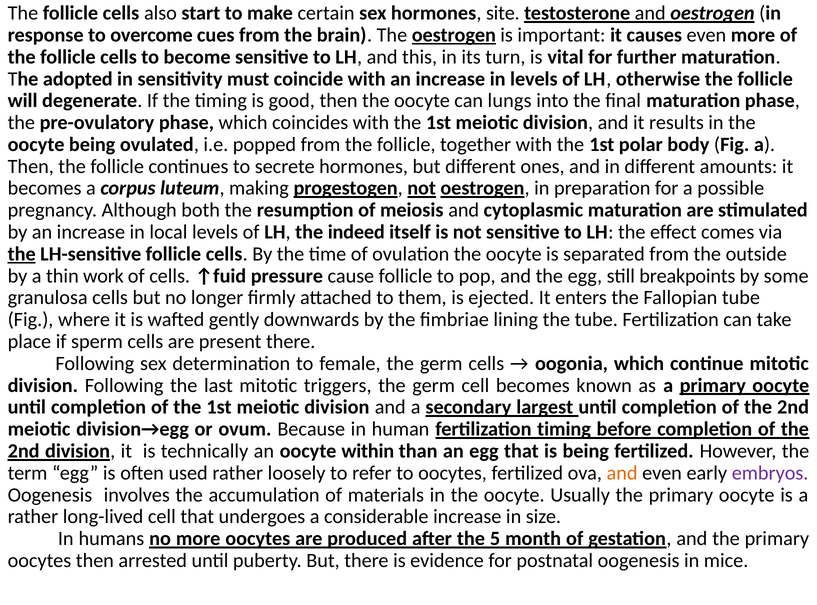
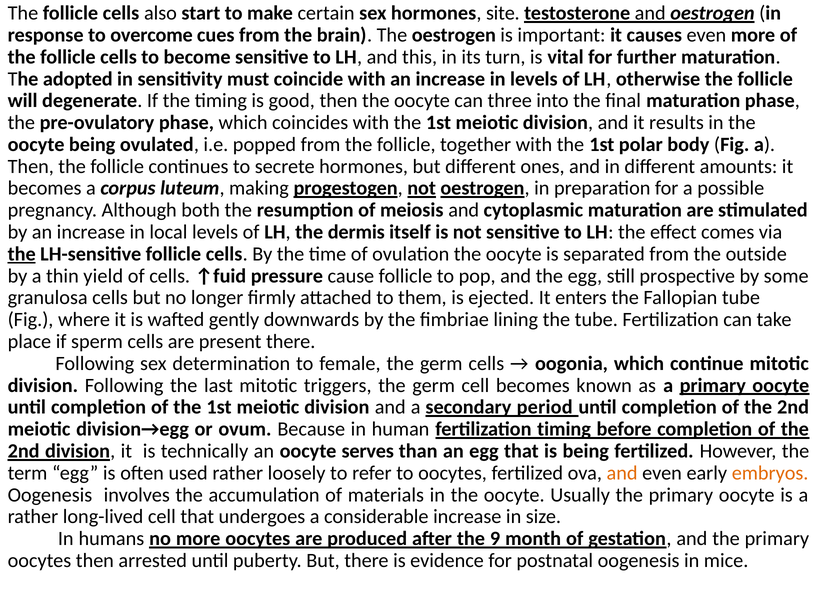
oestrogen at (454, 35) underline: present -> none
lungs: lungs -> three
indeed: indeed -> dermis
work: work -> yield
breakpoints: breakpoints -> prospective
largest: largest -> period
within: within -> serves
embryos colour: purple -> orange
5: 5 -> 9
